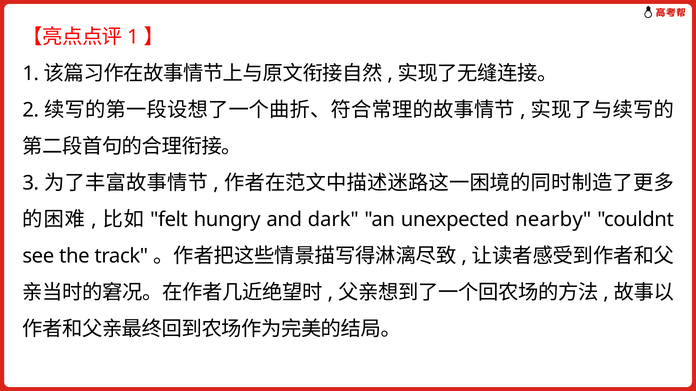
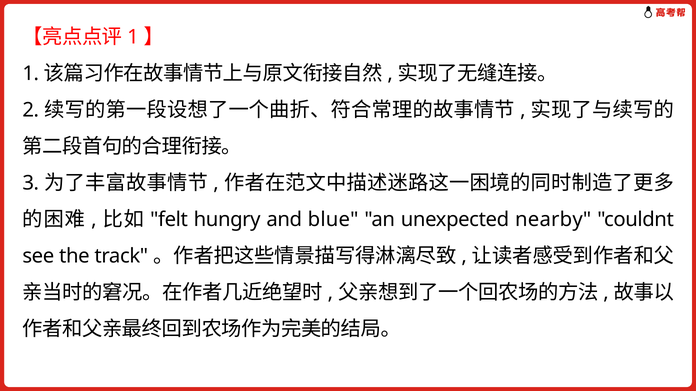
dark: dark -> blue
